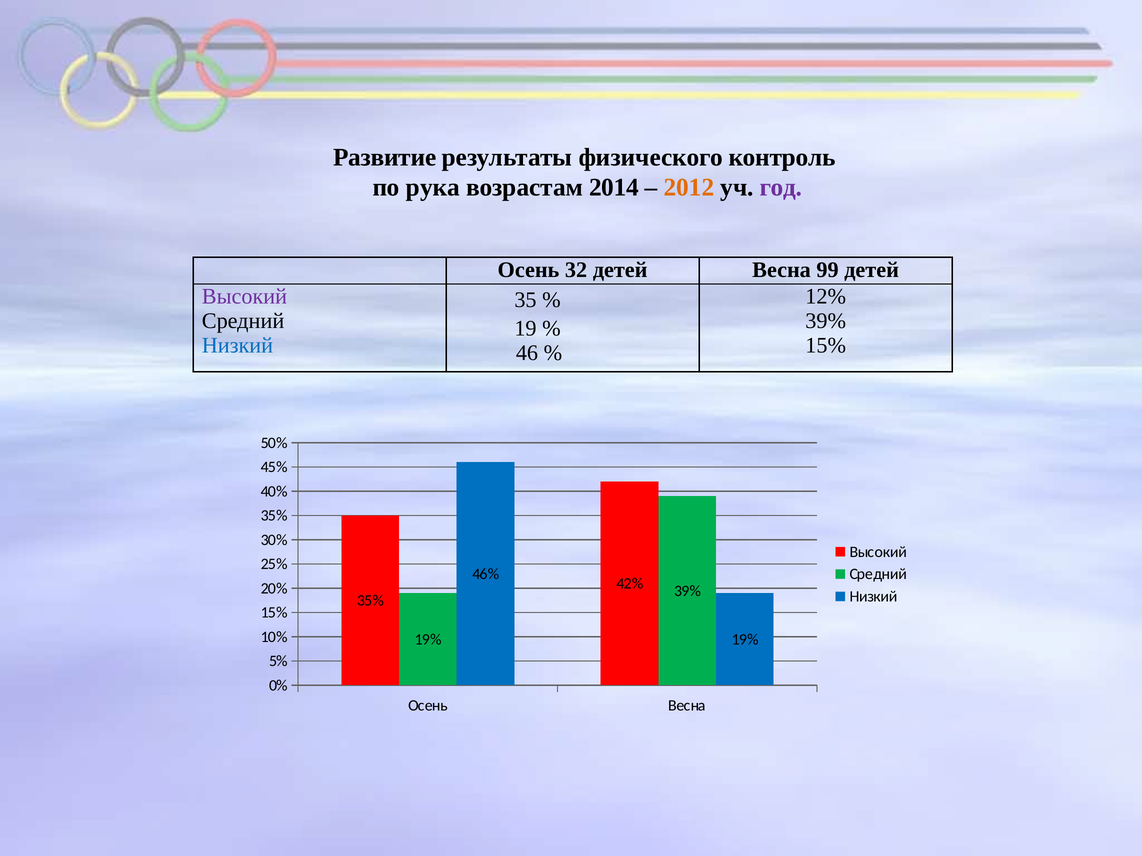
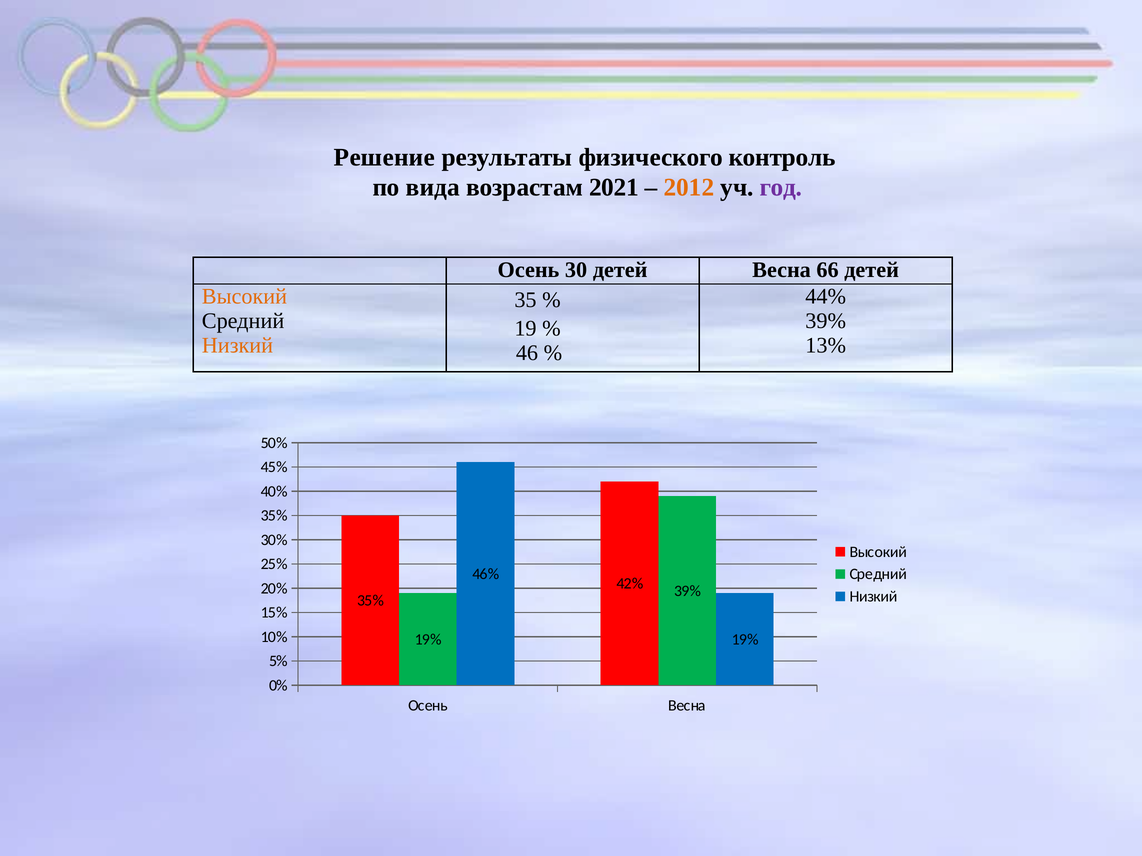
Развитие: Развитие -> Решение
рука: рука -> вида
2014: 2014 -> 2021
32: 32 -> 30
99: 99 -> 66
Высокий at (244, 297) colour: purple -> orange
12%: 12% -> 44%
Низкий at (237, 346) colour: blue -> orange
15% at (826, 346): 15% -> 13%
